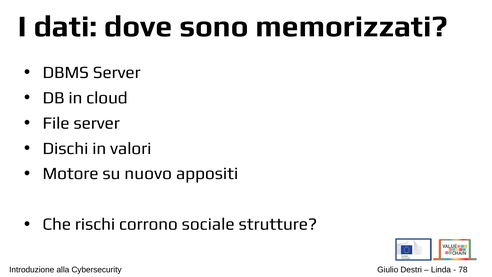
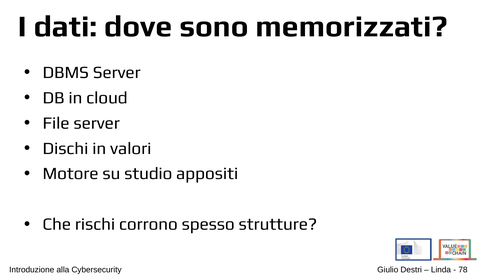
nuovo: nuovo -> studio
sociale: sociale -> spesso
